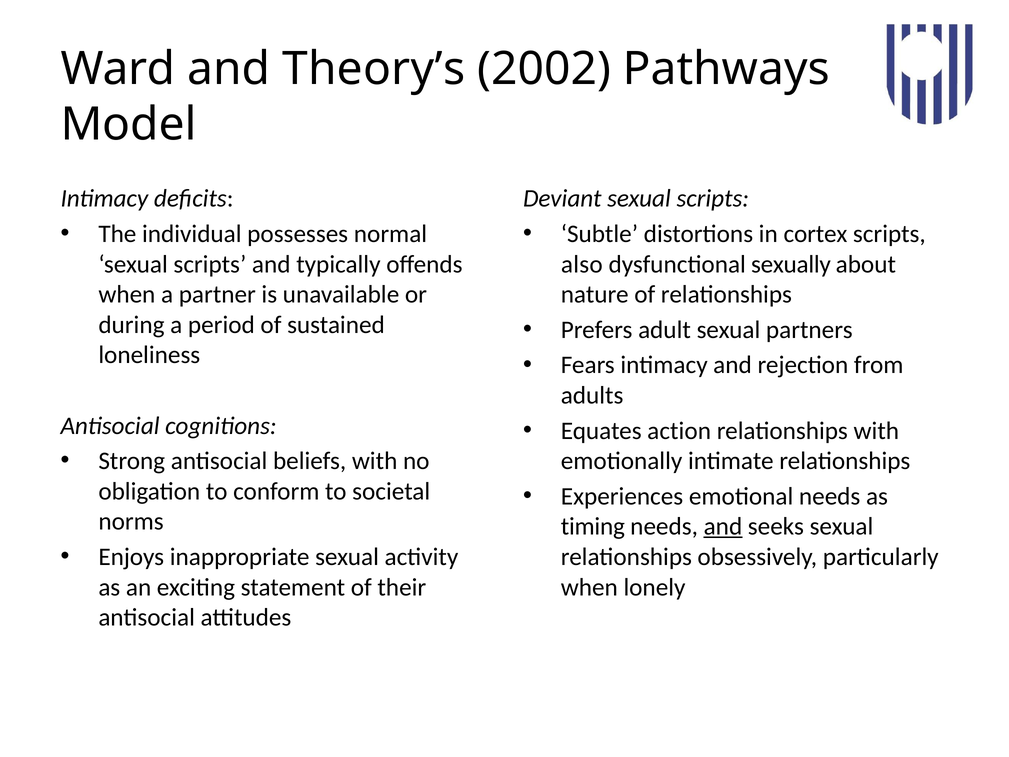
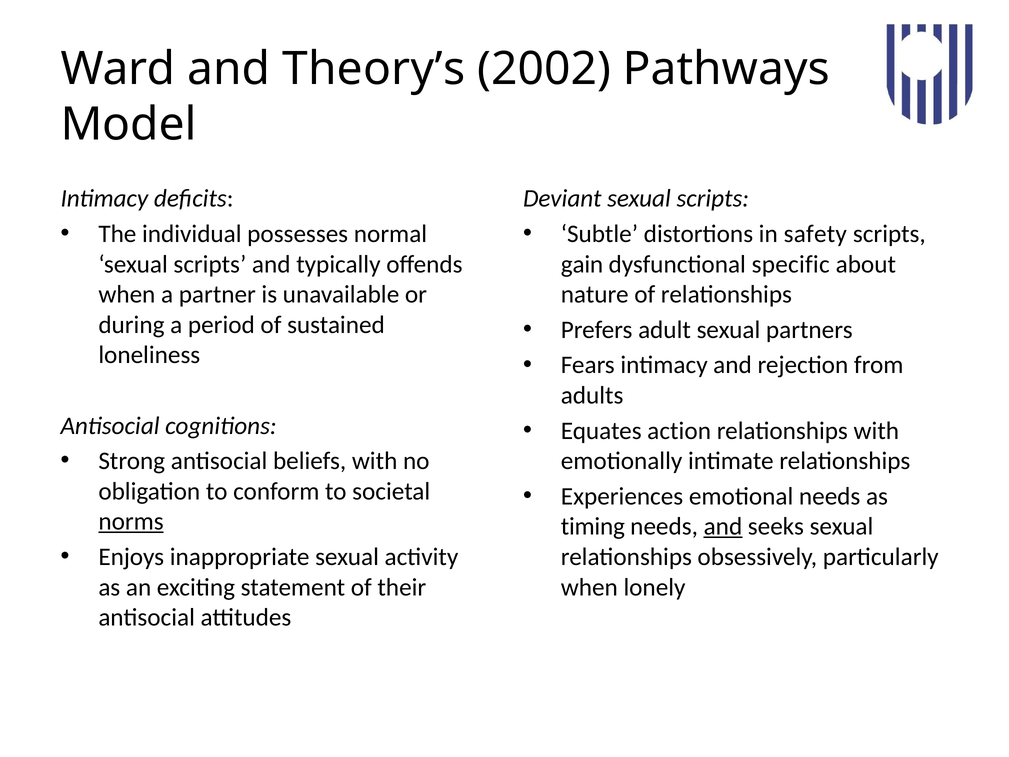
cortex: cortex -> safety
also: also -> gain
sexually: sexually -> specific
norms underline: none -> present
